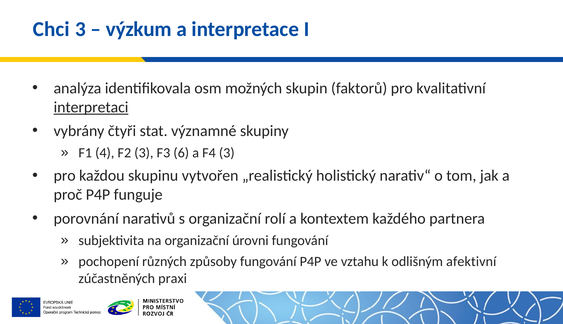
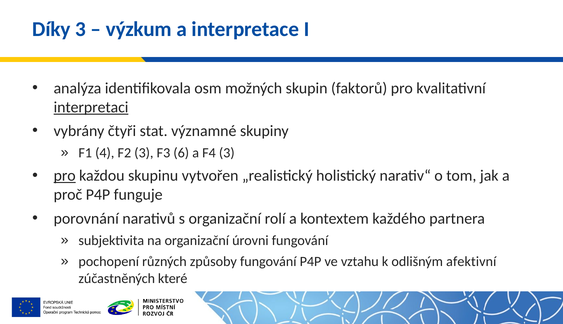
Chci: Chci -> Díky
pro at (65, 176) underline: none -> present
praxi: praxi -> které
